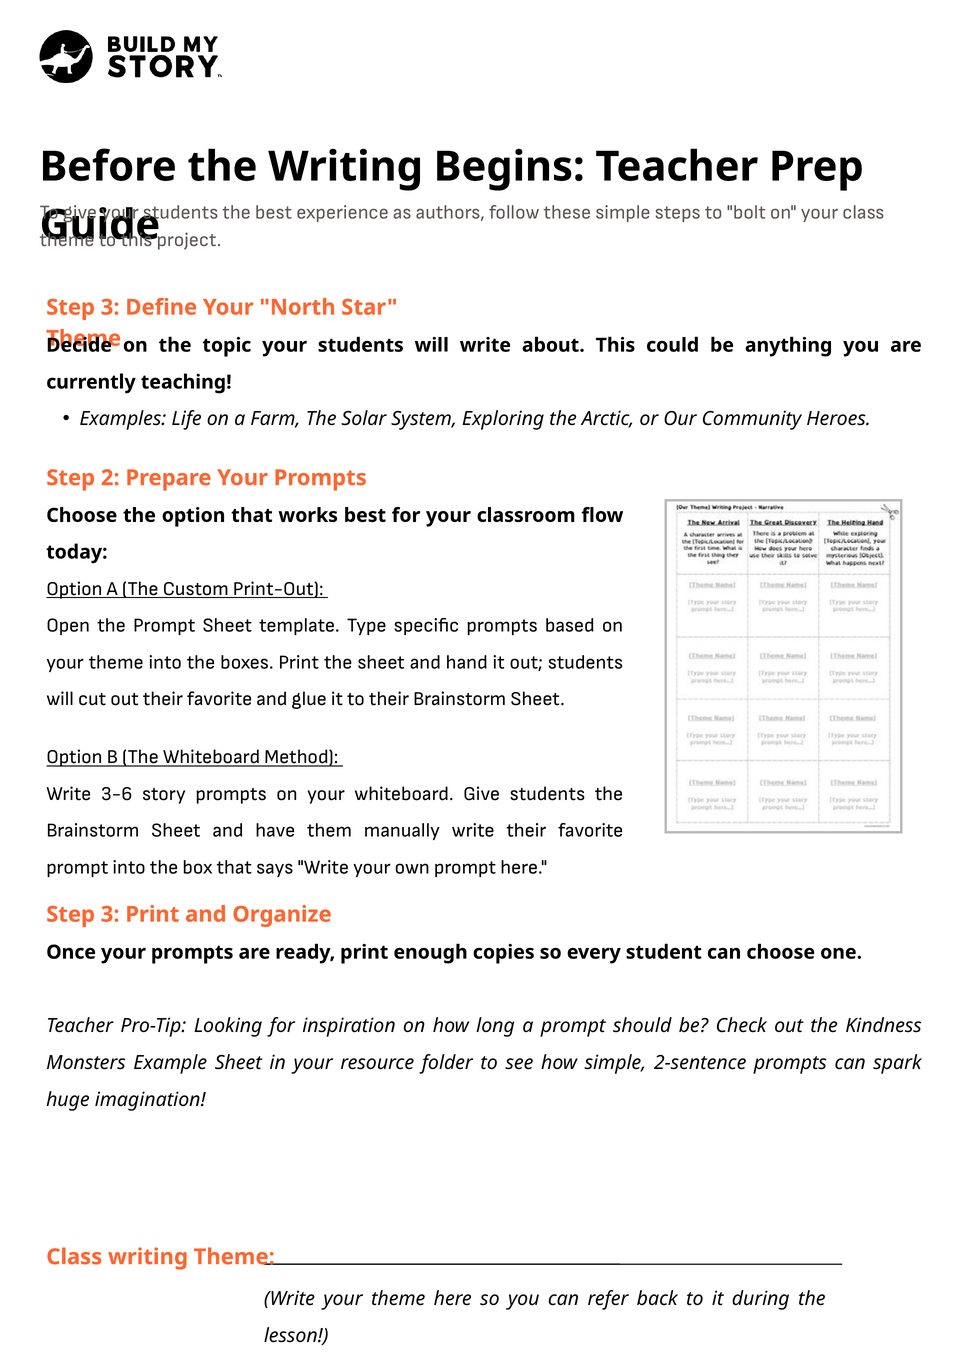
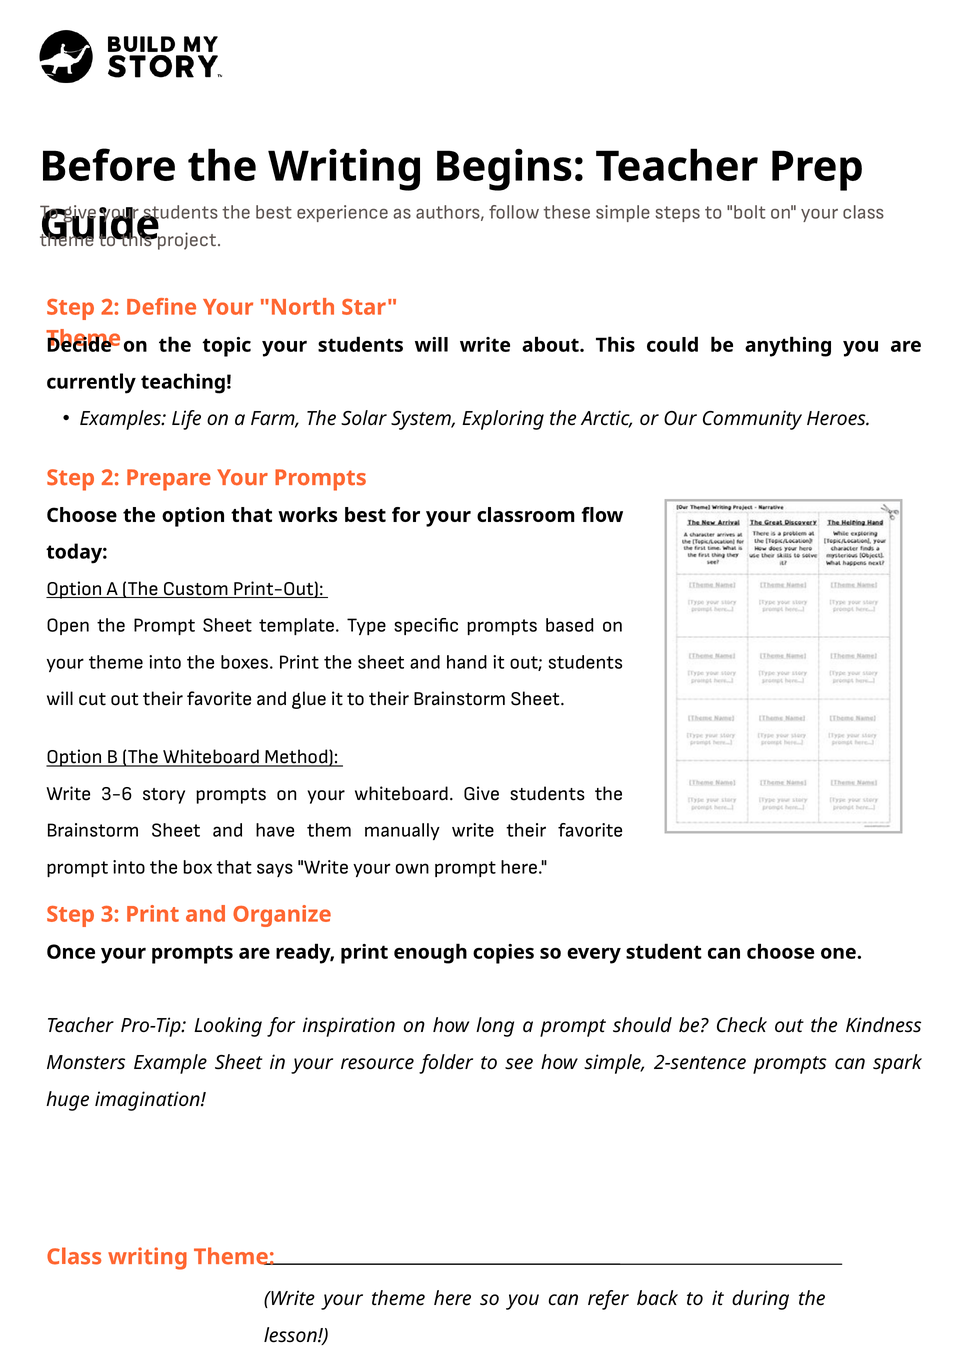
3 at (110, 307): 3 -> 2
